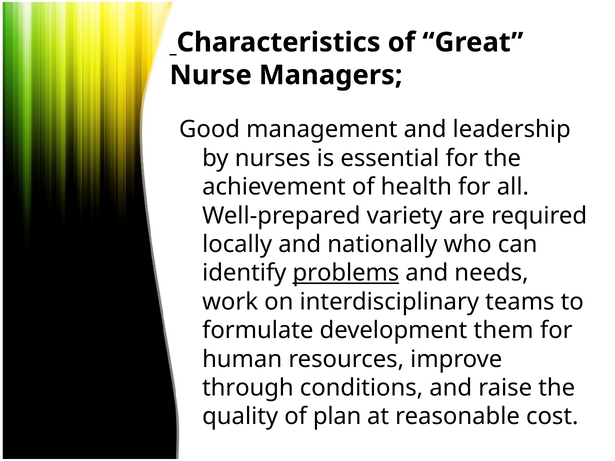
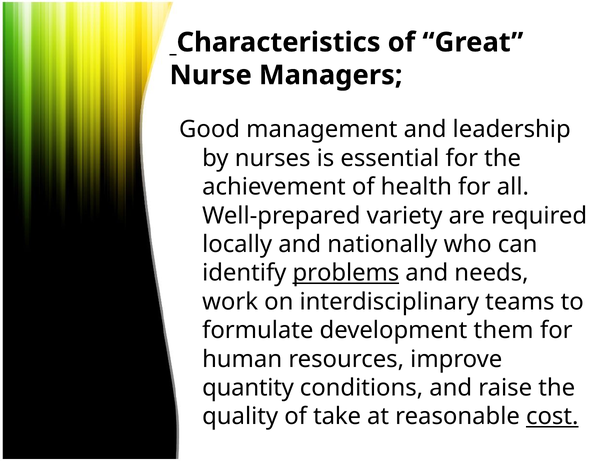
through: through -> quantity
plan: plan -> take
cost underline: none -> present
